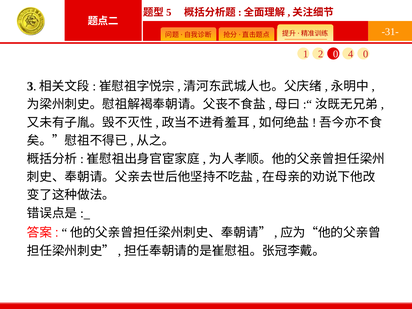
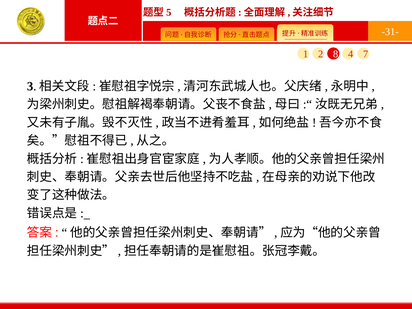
2 0: 0 -> 8
4 0: 0 -> 7
